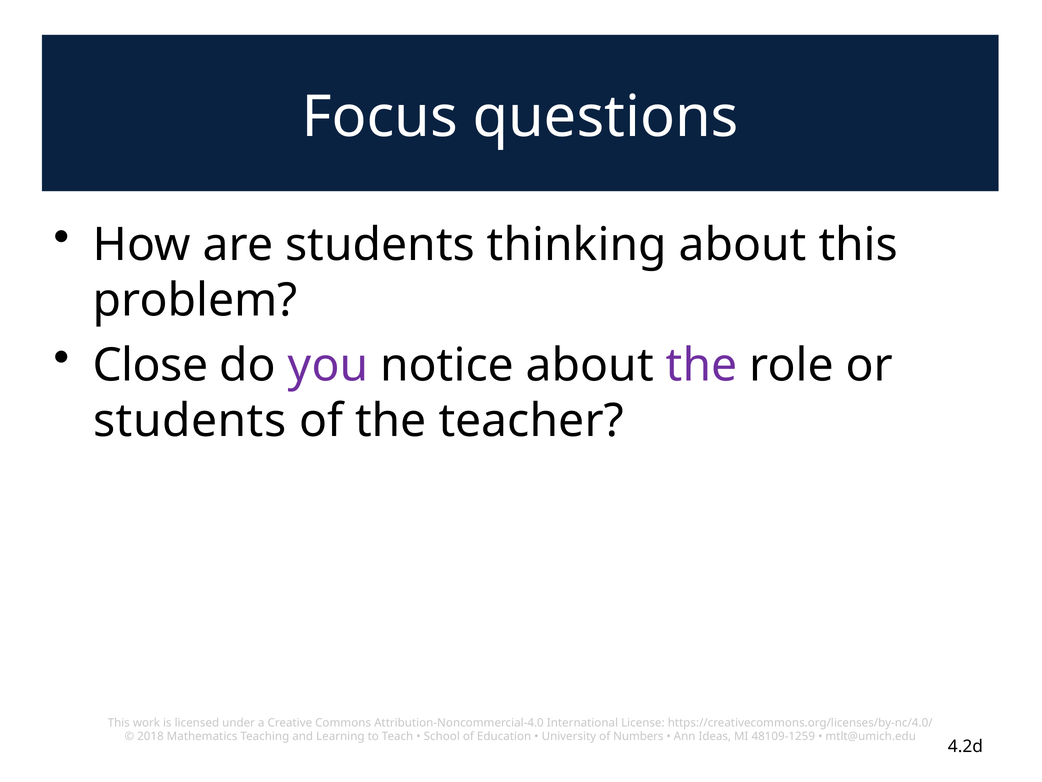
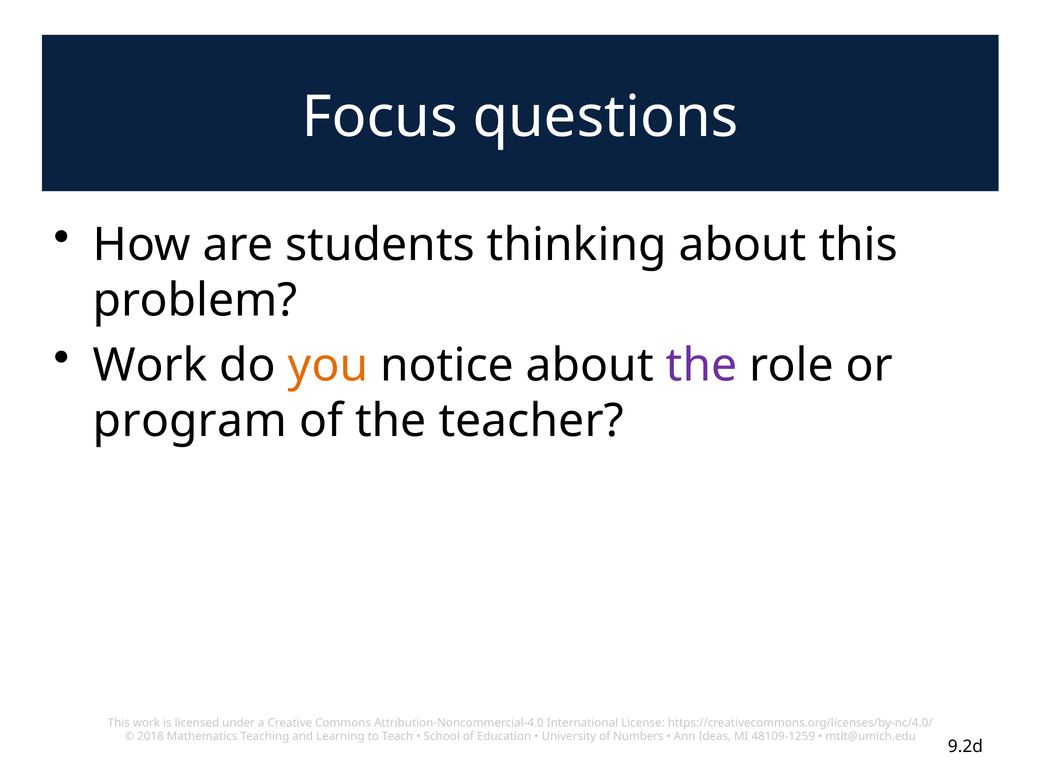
Close at (150, 365): Close -> Work
you colour: purple -> orange
students at (190, 421): students -> program
4.2d: 4.2d -> 9.2d
